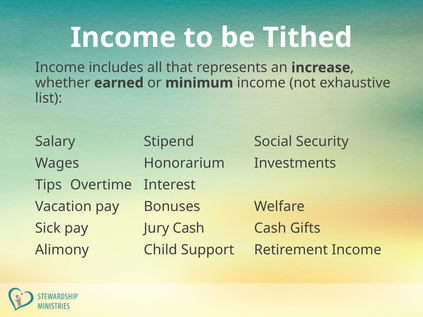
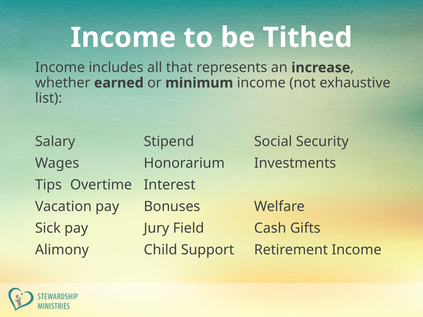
Jury Cash: Cash -> Field
